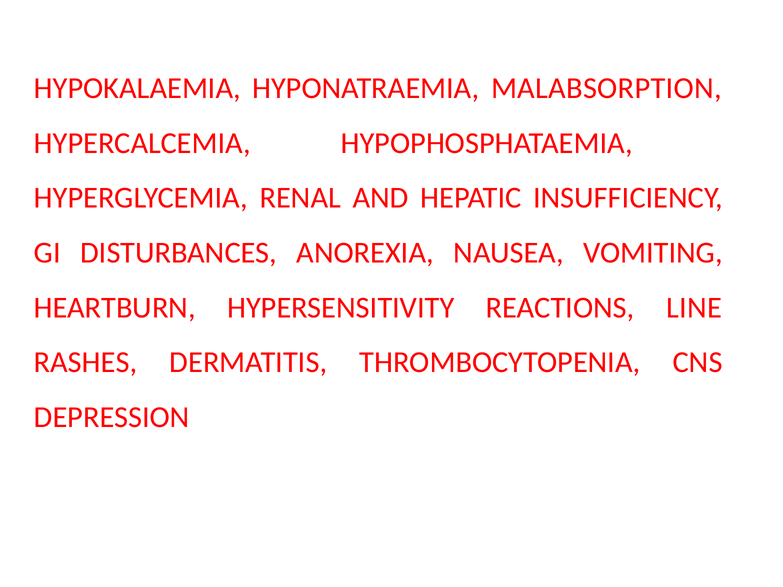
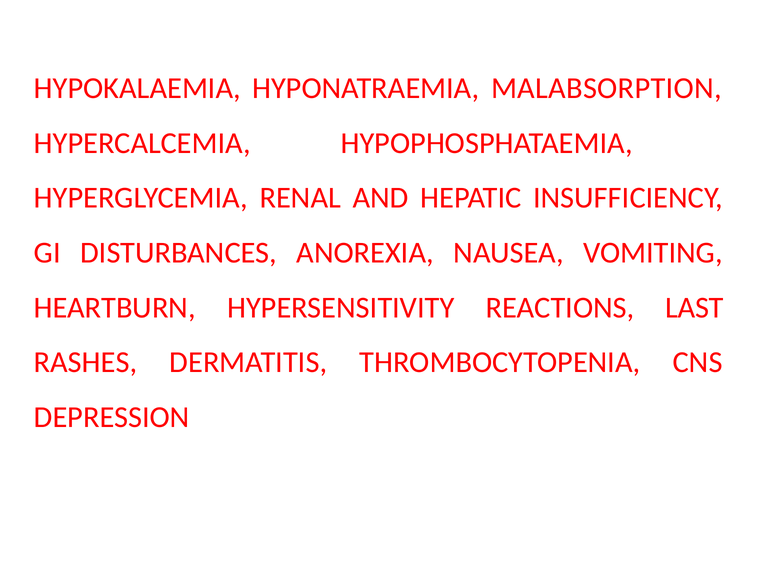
LINE: LINE -> LAST
